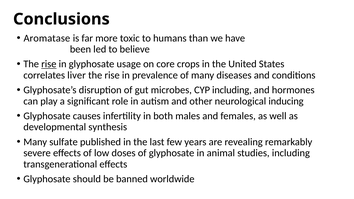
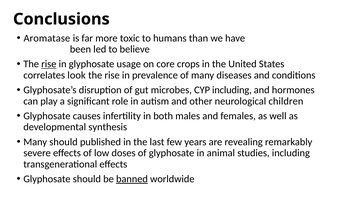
liver: liver -> look
inducing: inducing -> children
Many sulfate: sulfate -> should
banned underline: none -> present
